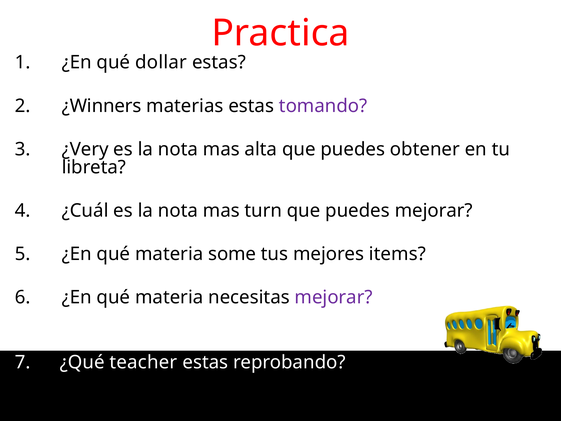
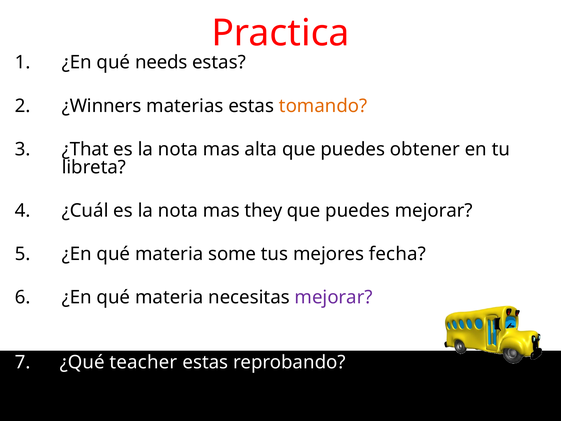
dollar: dollar -> needs
tomando colour: purple -> orange
¿Very: ¿Very -> ¿That
turn: turn -> they
items: items -> fecha
